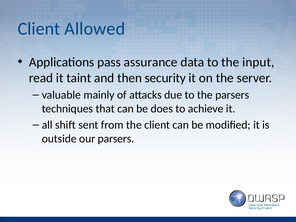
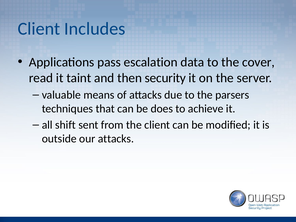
Allowed: Allowed -> Includes
assurance: assurance -> escalation
input: input -> cover
mainly: mainly -> means
our parsers: parsers -> attacks
